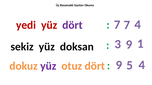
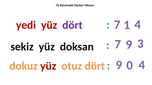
7 at (127, 25): 7 -> 1
3 at (118, 44): 3 -> 7
1: 1 -> 3
yüz at (48, 66) colour: purple -> red
5: 5 -> 0
